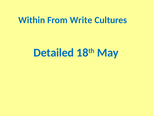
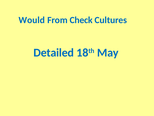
Within: Within -> Would
Write: Write -> Check
